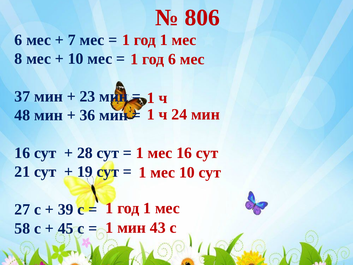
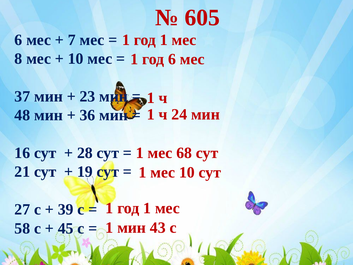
806: 806 -> 605
мес 16: 16 -> 68
